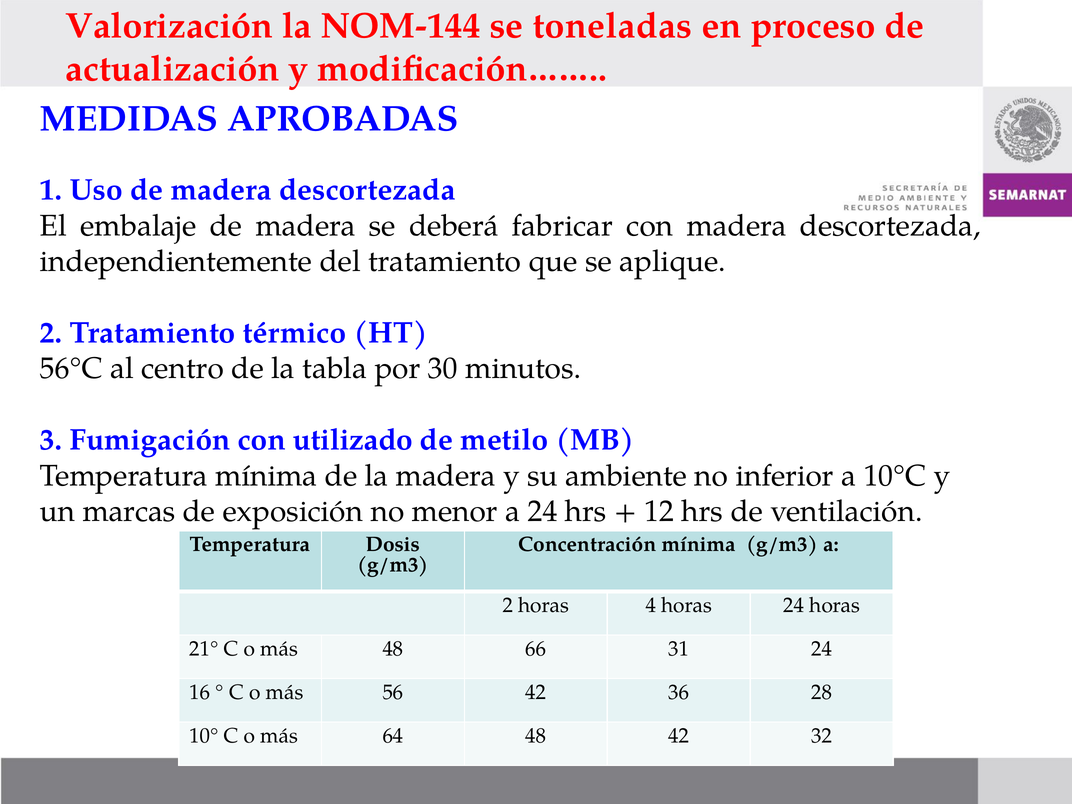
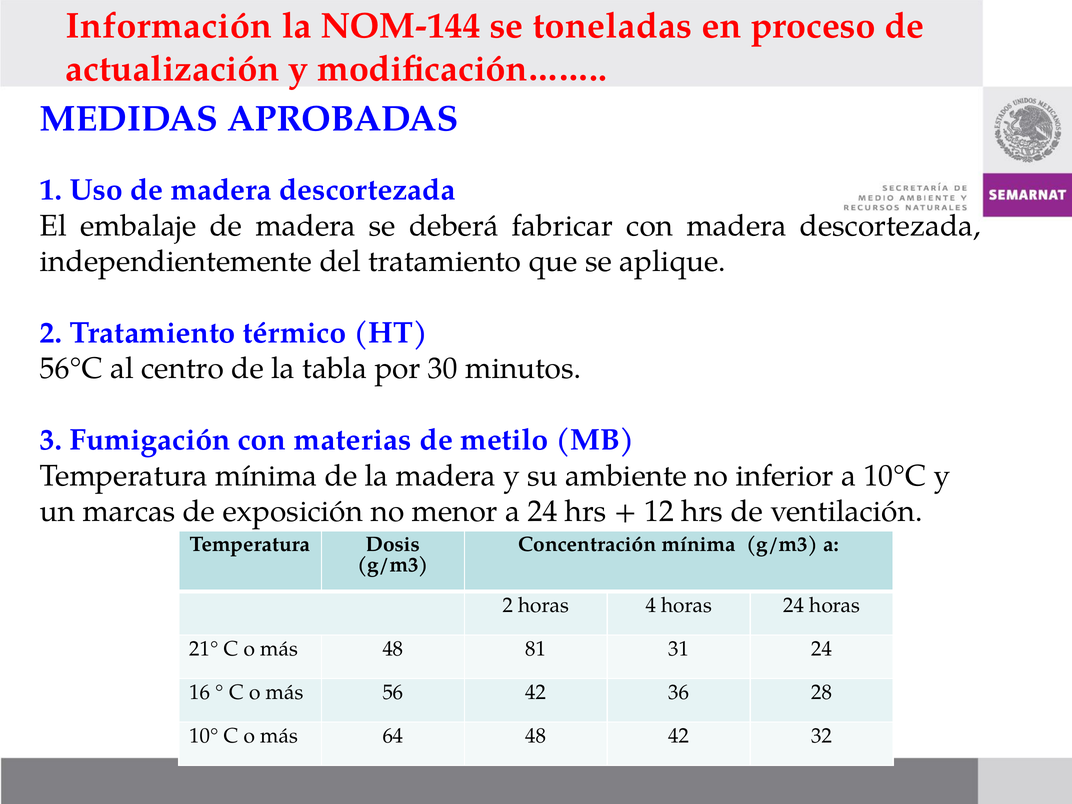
Valorización: Valorización -> Información
utilizado: utilizado -> materias
66: 66 -> 81
